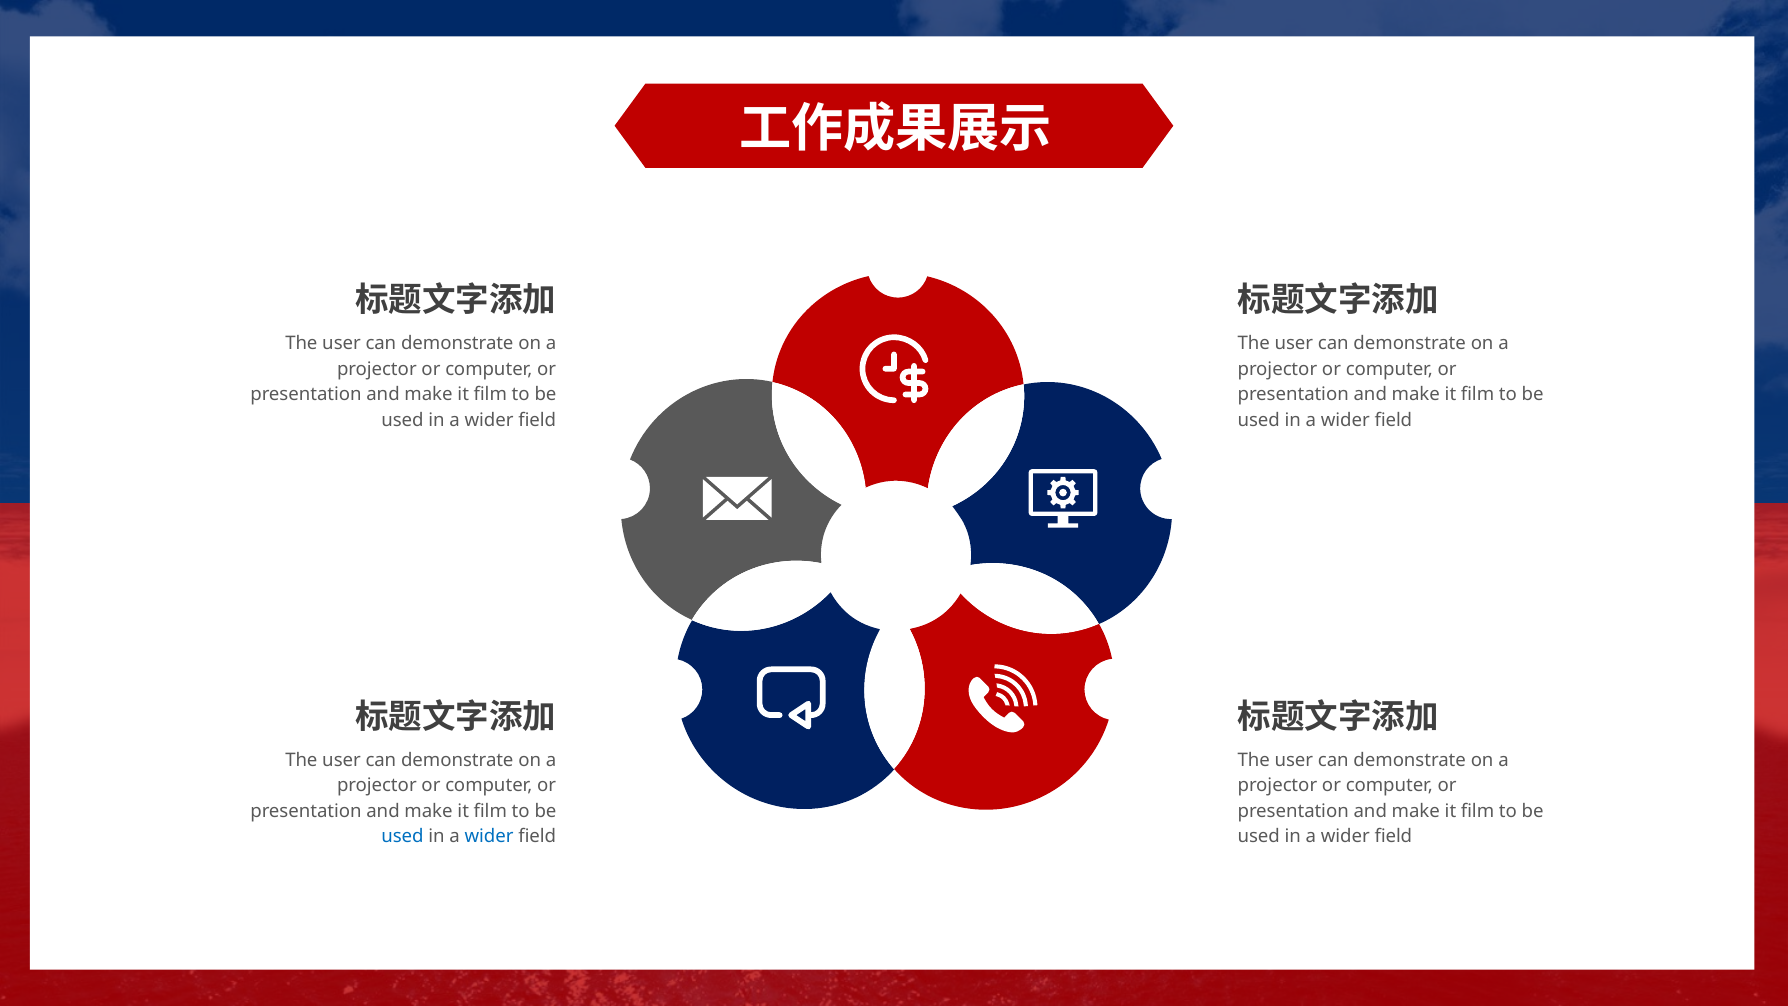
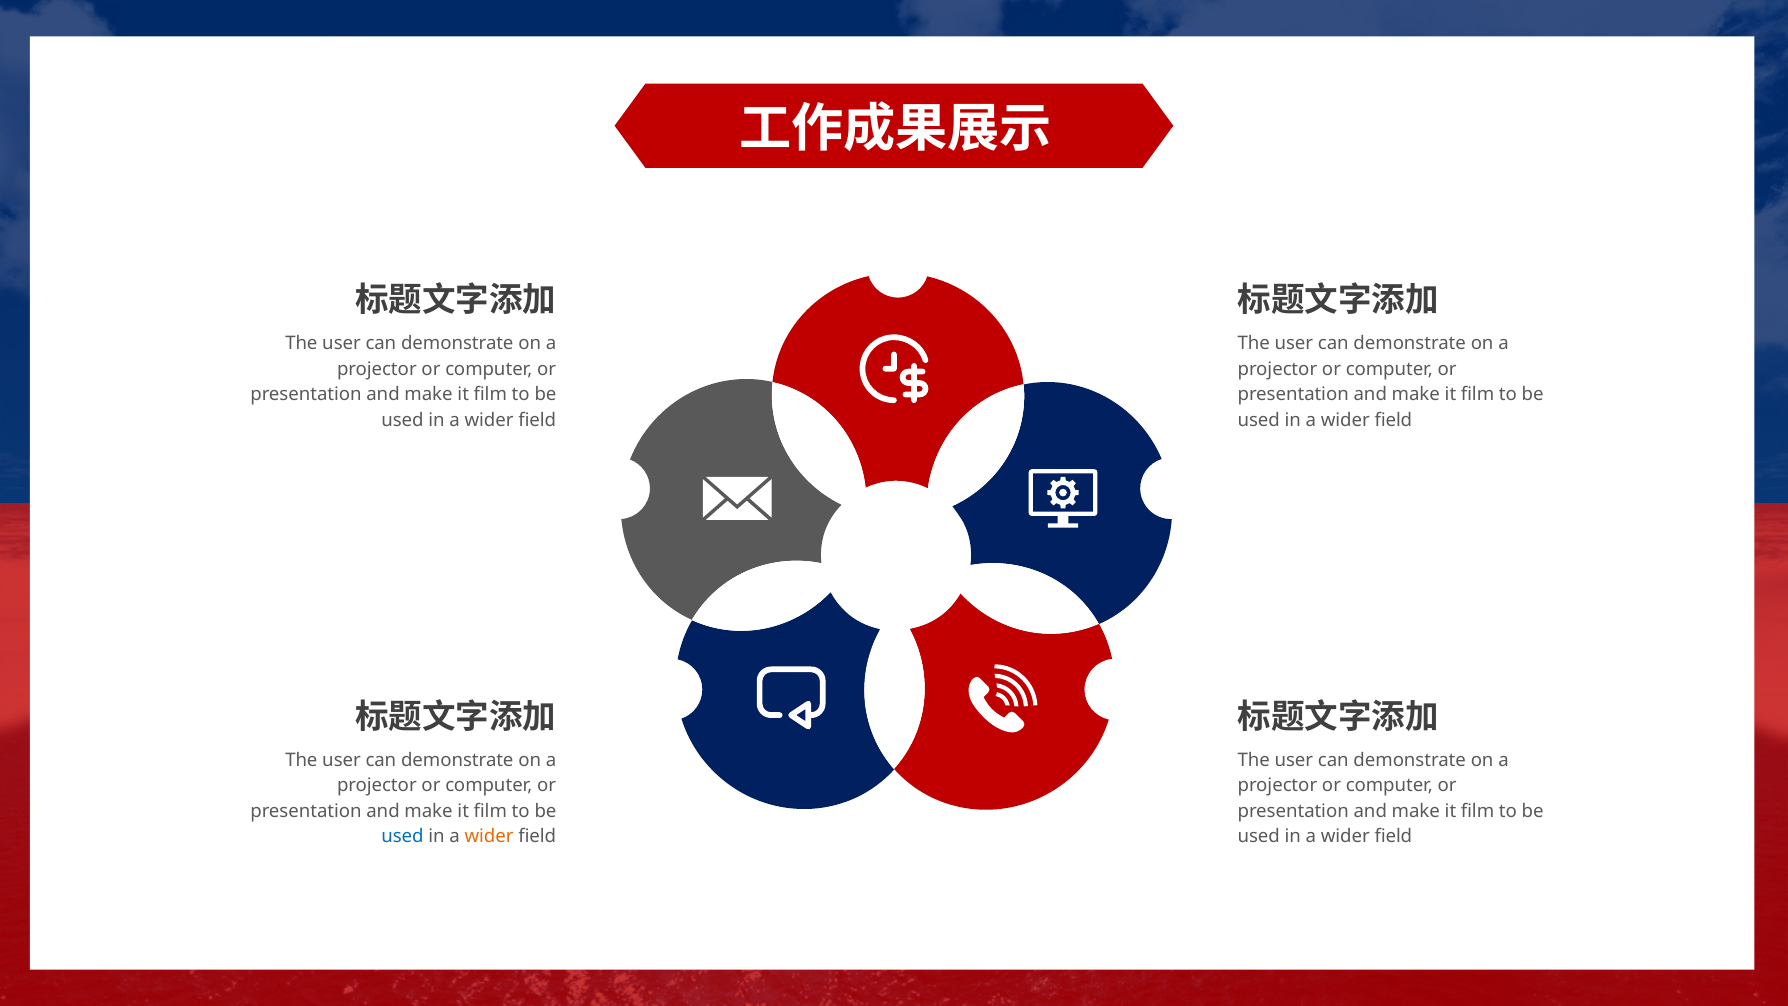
wider at (489, 837) colour: blue -> orange
